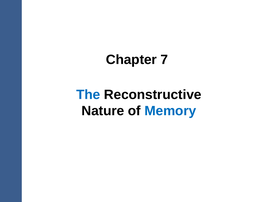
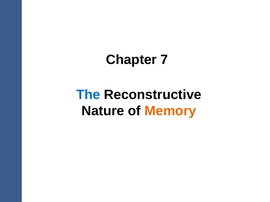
Memory colour: blue -> orange
